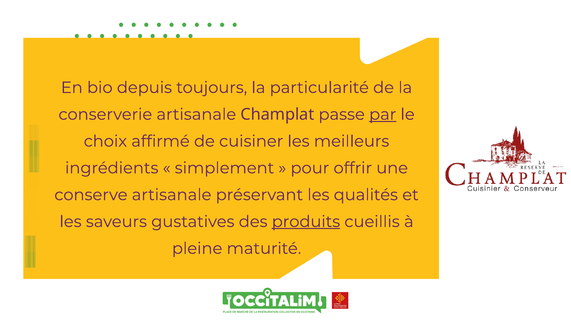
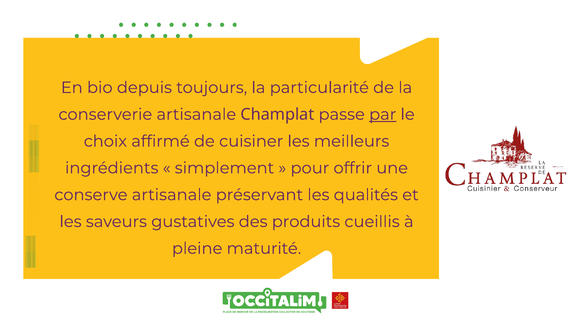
produits underline: present -> none
